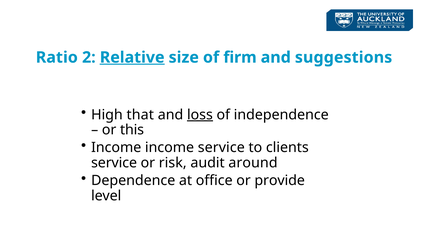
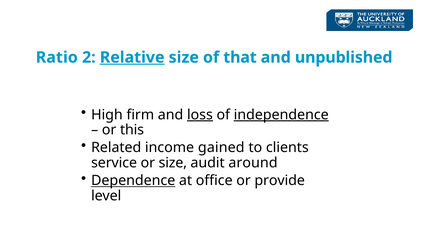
firm: firm -> that
suggestions: suggestions -> unpublished
that: that -> firm
independence underline: none -> present
Income at (116, 148): Income -> Related
income service: service -> gained
or risk: risk -> size
Dependence underline: none -> present
